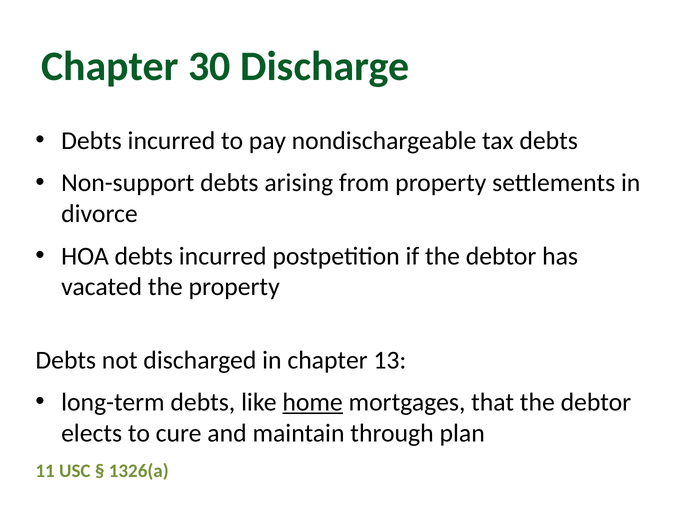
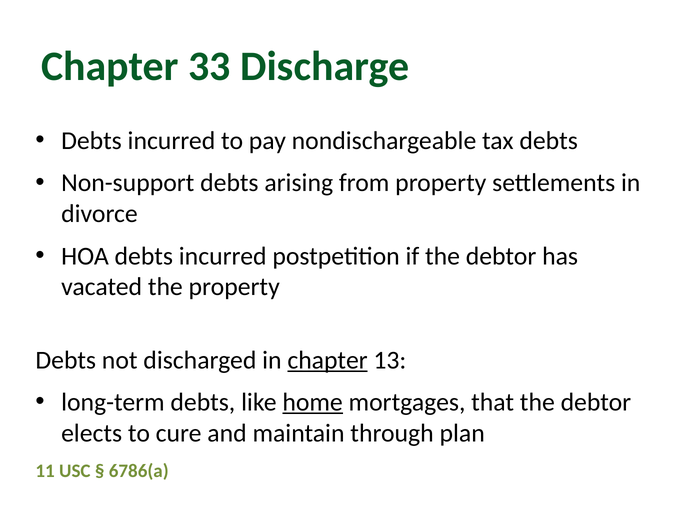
30: 30 -> 33
chapter at (328, 360) underline: none -> present
1326(a: 1326(a -> 6786(a
